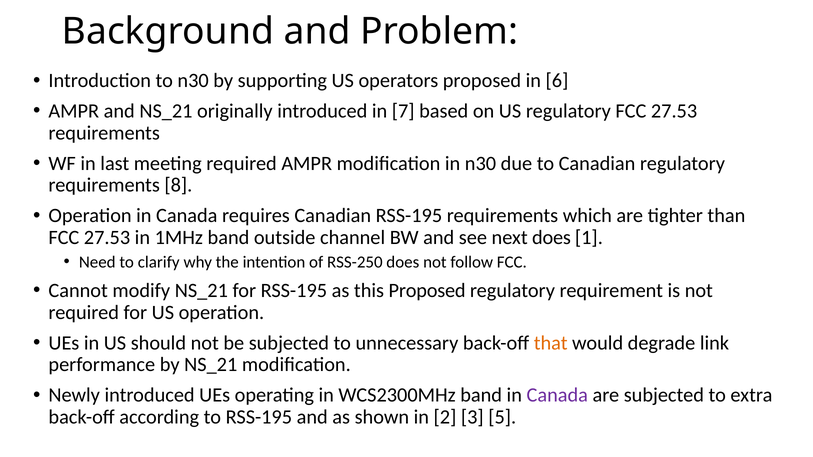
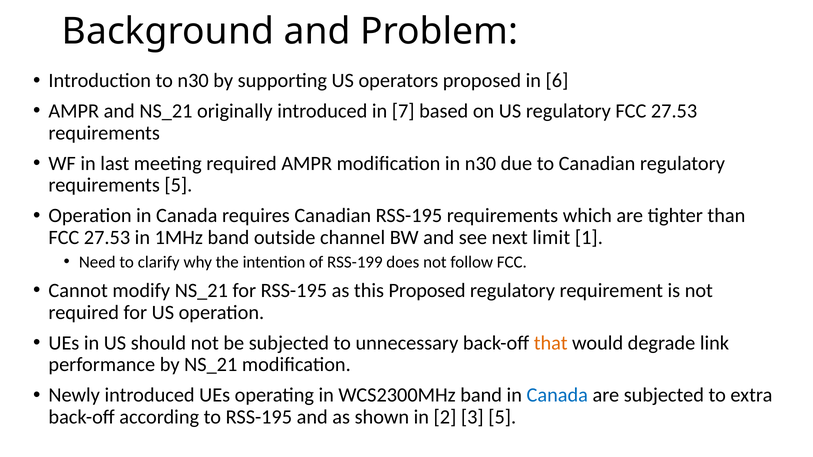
requirements 8: 8 -> 5
next does: does -> limit
RSS-250: RSS-250 -> RSS-199
Canada at (557, 395) colour: purple -> blue
